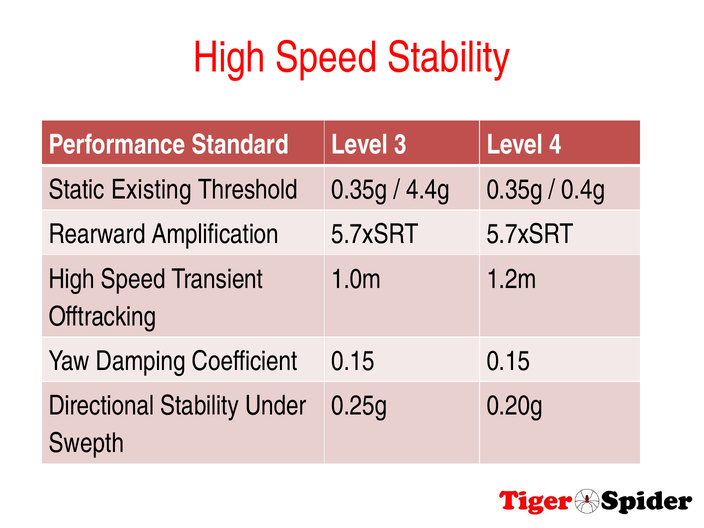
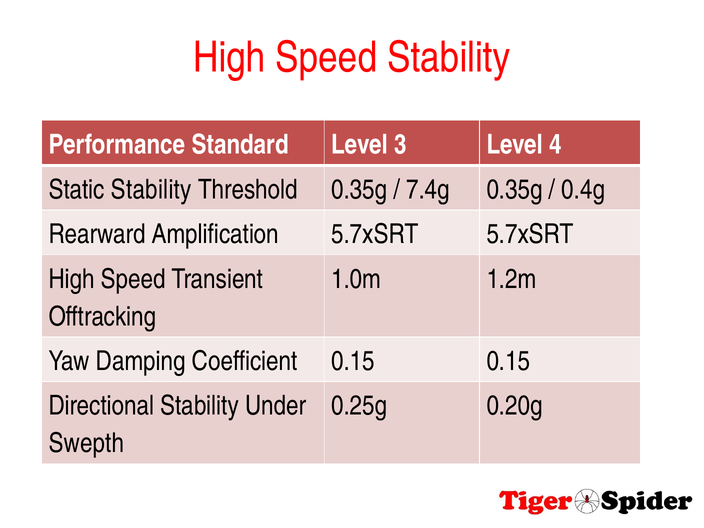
Static Existing: Existing -> Stability
4.4g: 4.4g -> 7.4g
